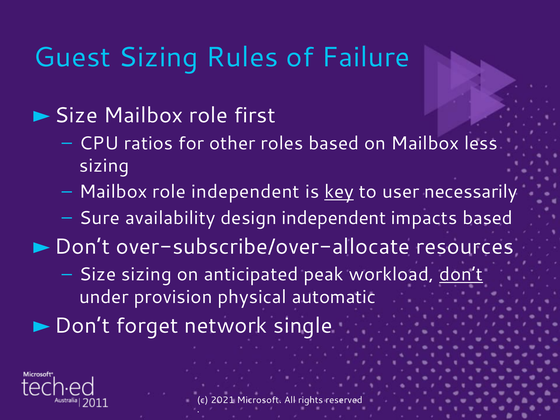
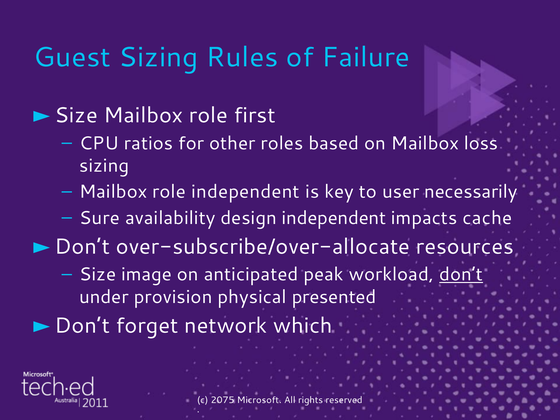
less: less -> loss
key underline: present -> none
impacts based: based -> cache
Size sizing: sizing -> image
automatic: automatic -> presented
single: single -> which
2021: 2021 -> 2075
